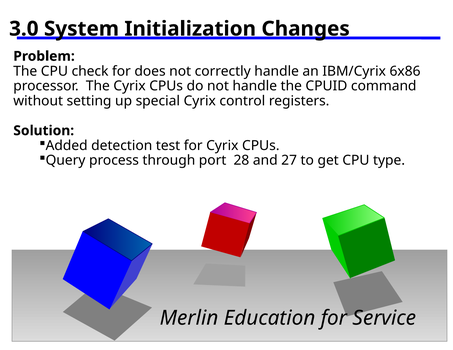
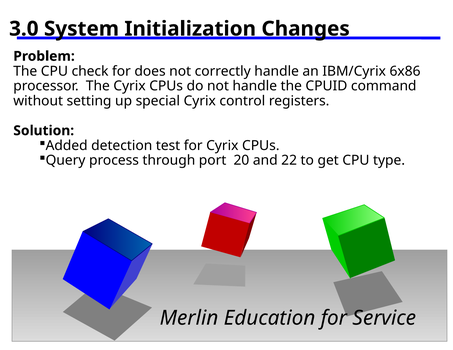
28: 28 -> 20
27: 27 -> 22
